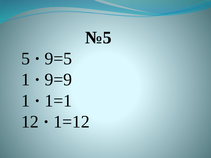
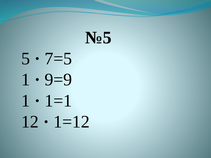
9=5: 9=5 -> 7=5
